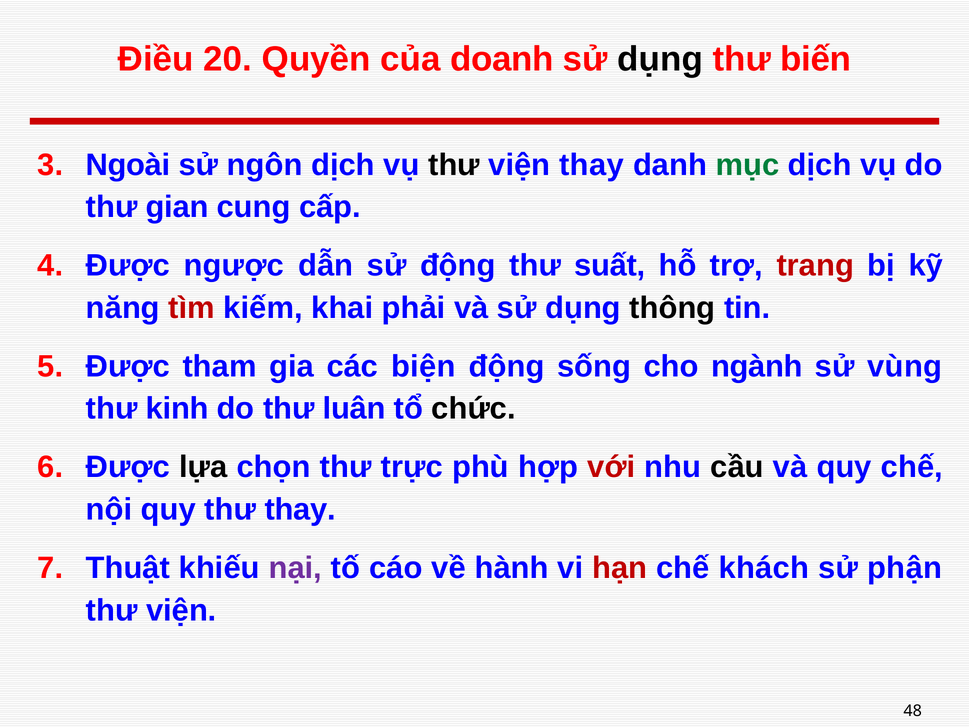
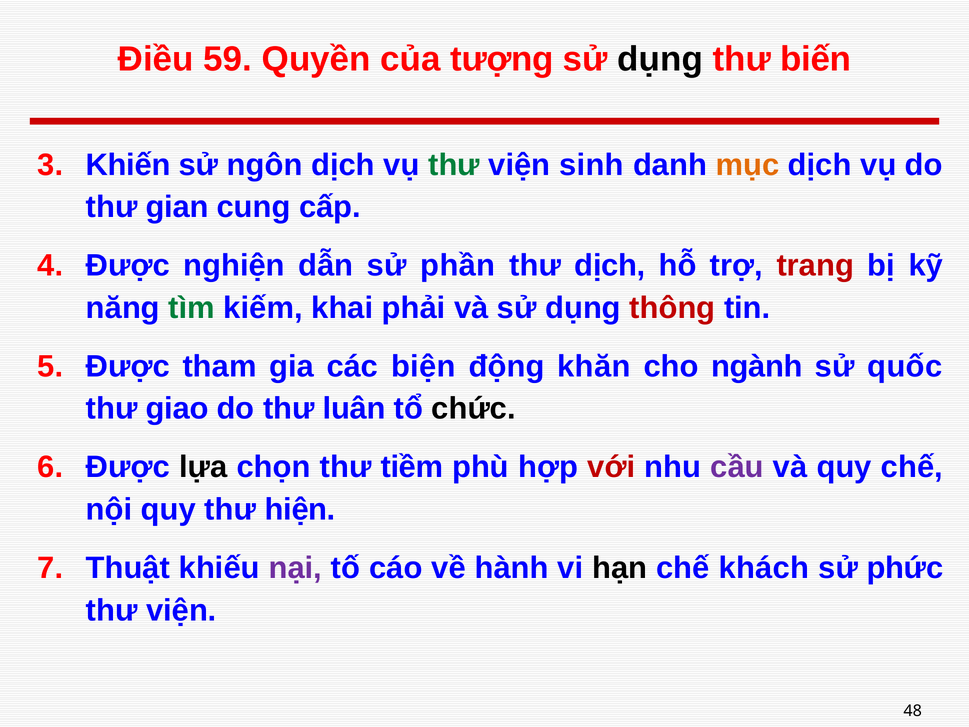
20: 20 -> 59
doanh: doanh -> tượng
Ngoài: Ngoài -> Khiến
thư at (454, 165) colour: black -> green
viện thay: thay -> sinh
mục colour: green -> orange
ngược: ngược -> nghiện
sử động: động -> phần
thư suất: suất -> dịch
tìm colour: red -> green
thông colour: black -> red
sống: sống -> khăn
vùng: vùng -> quốc
kinh: kinh -> giao
trực: trực -> tiềm
cầu colour: black -> purple
thư thay: thay -> hiện
hạn colour: red -> black
phận: phận -> phức
